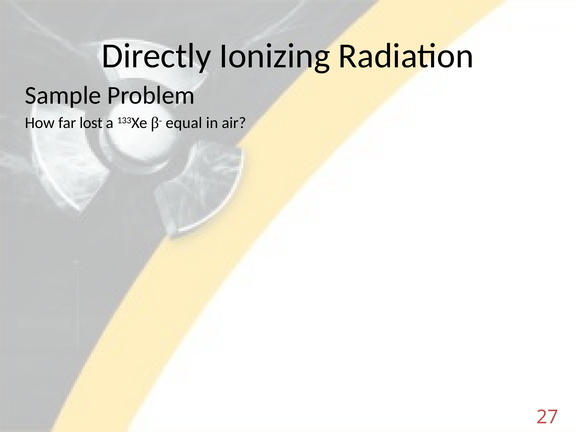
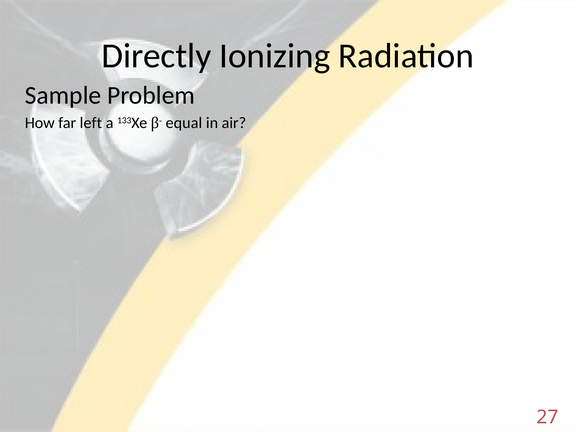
lost: lost -> left
